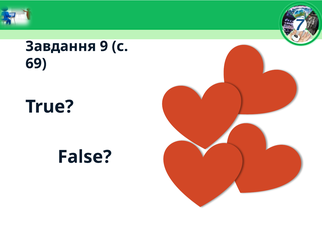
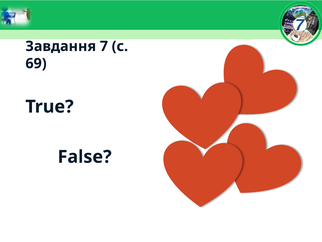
Завдання 9: 9 -> 7
